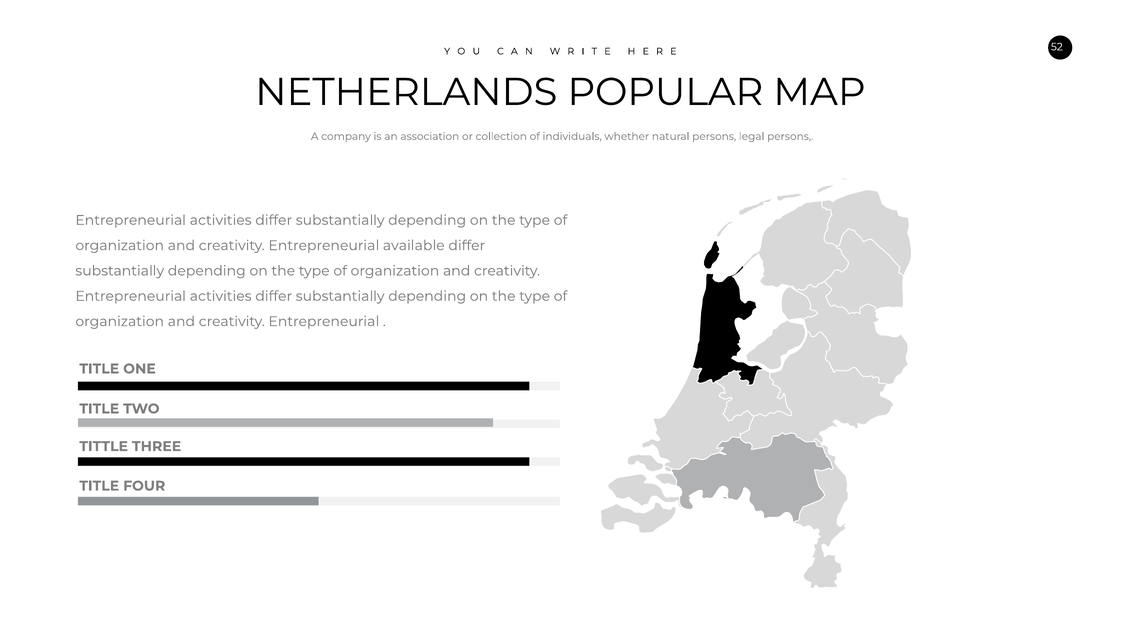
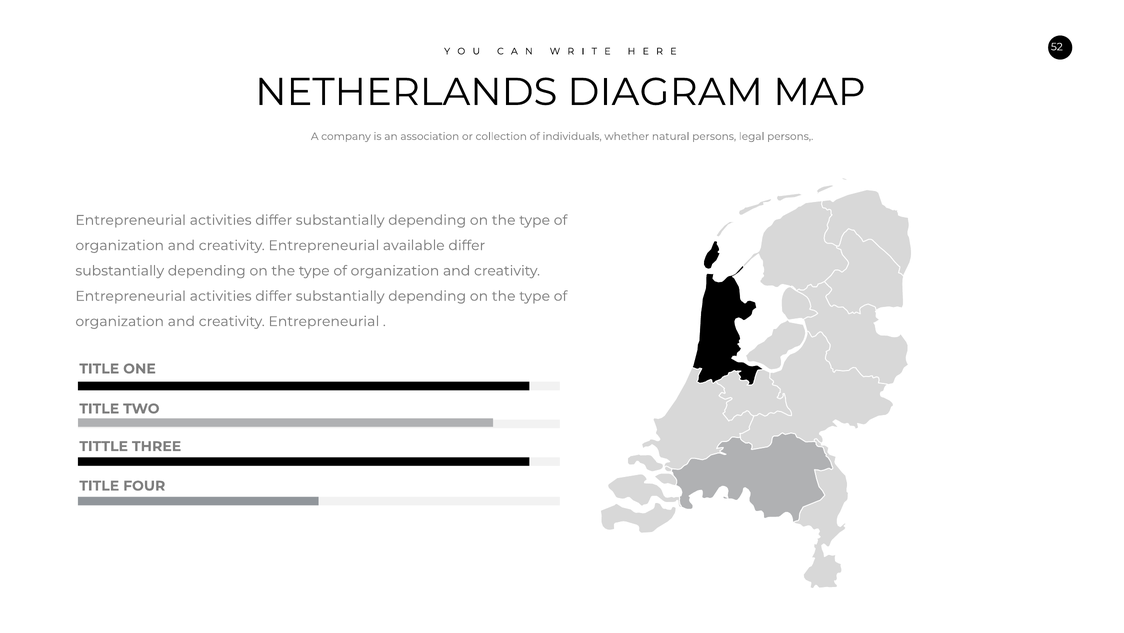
POPULAR: POPULAR -> DIAGRAM
